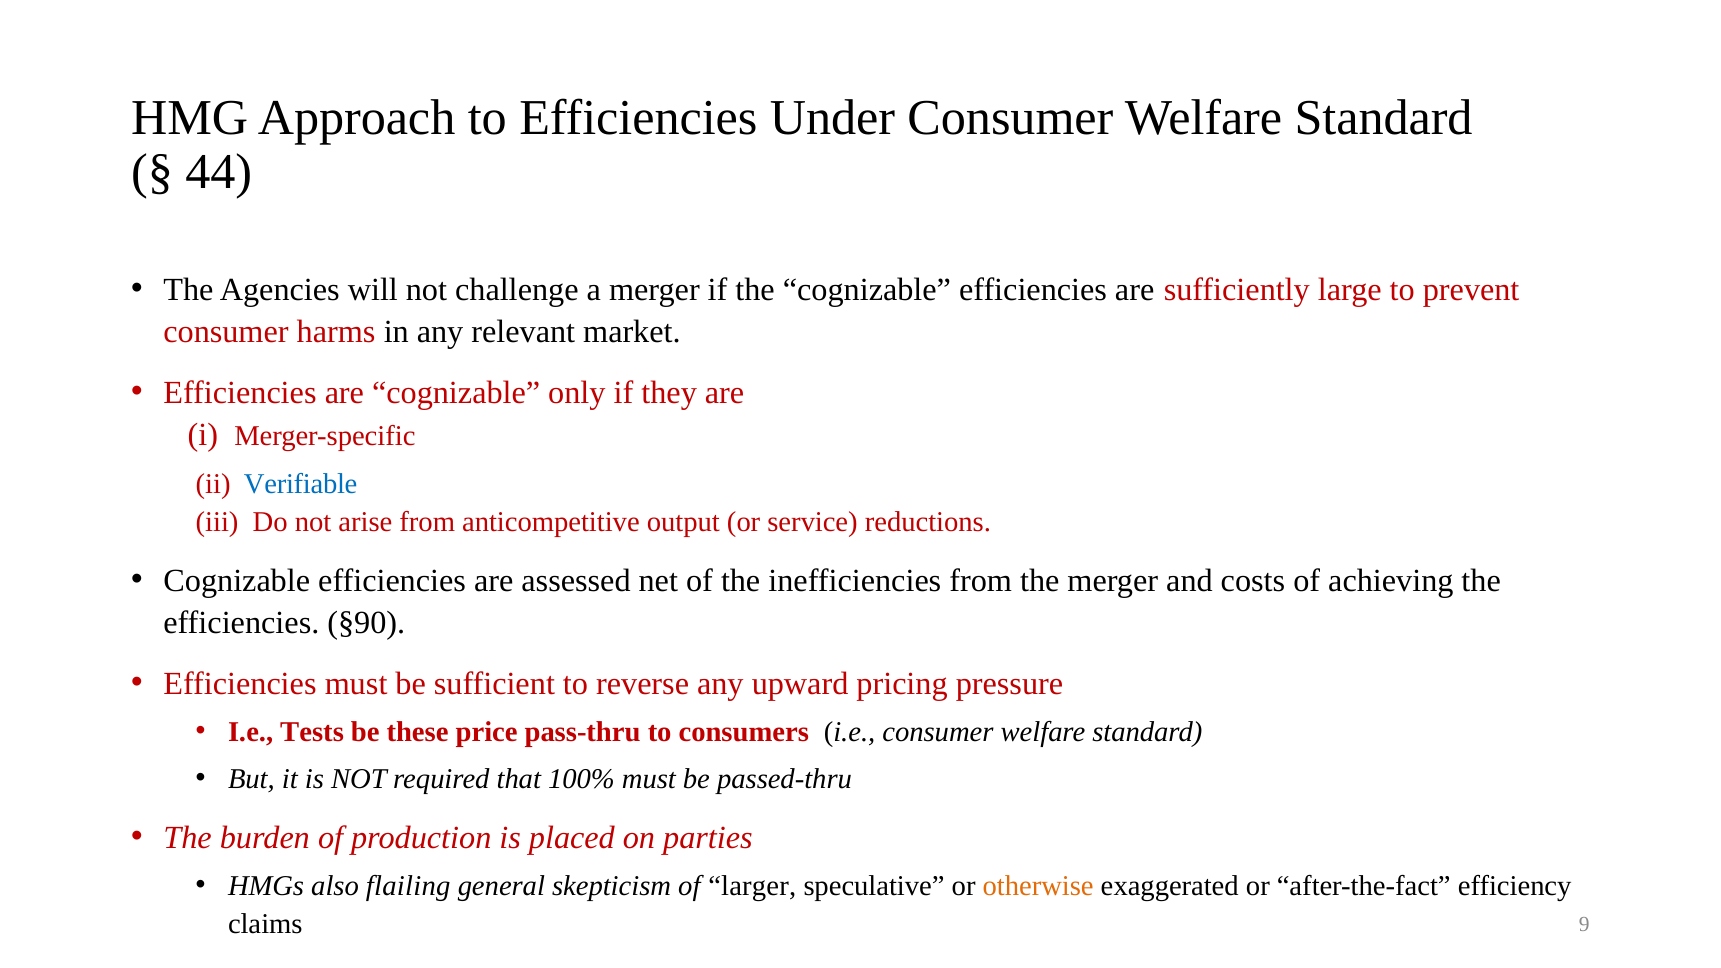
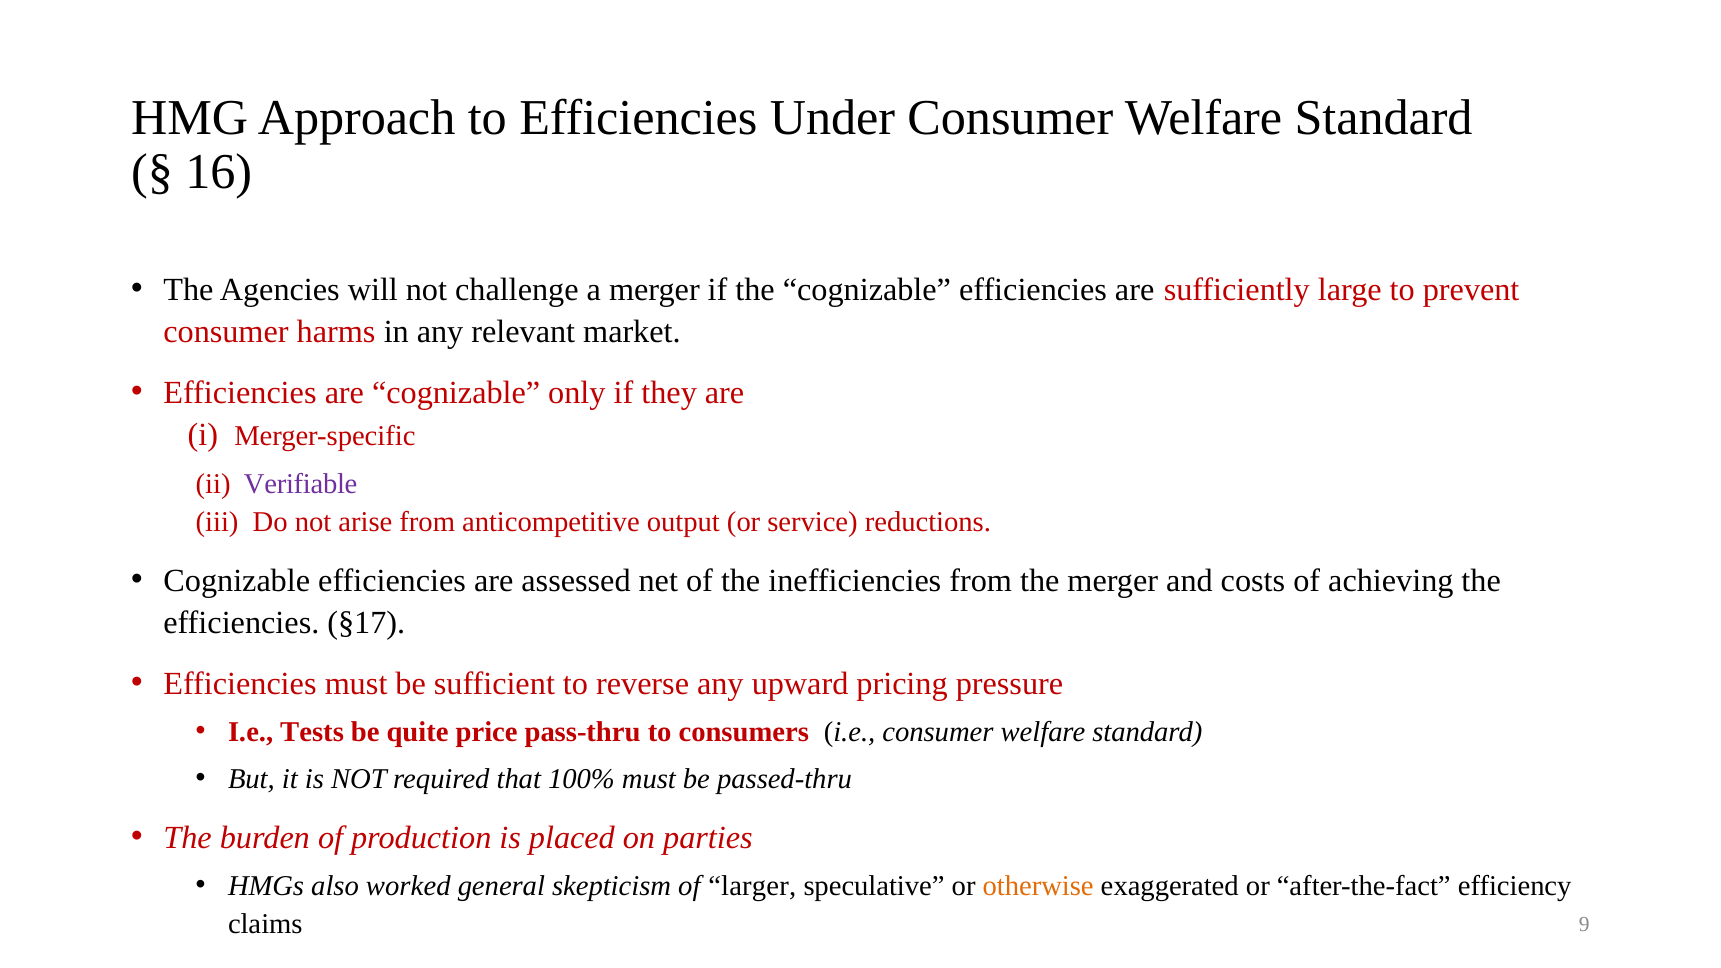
44: 44 -> 16
Verifiable colour: blue -> purple
§90: §90 -> §17
these: these -> quite
flailing: flailing -> worked
